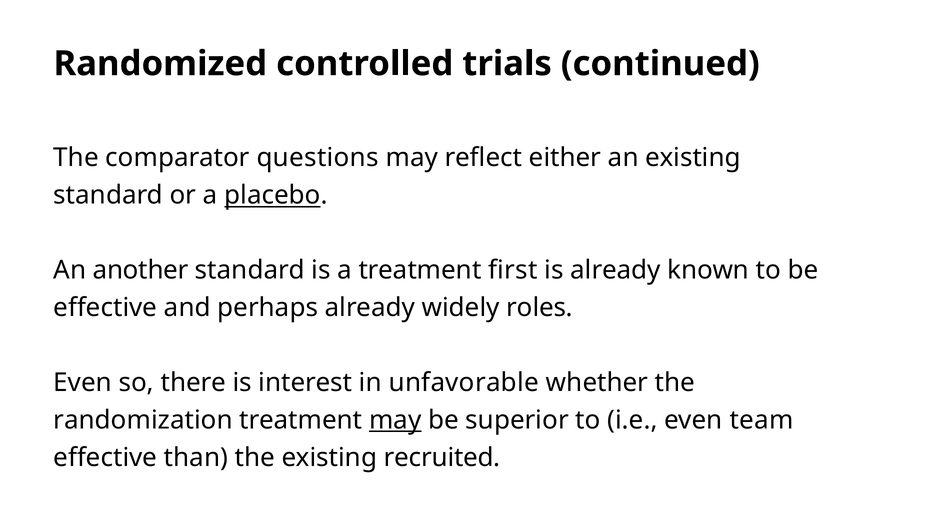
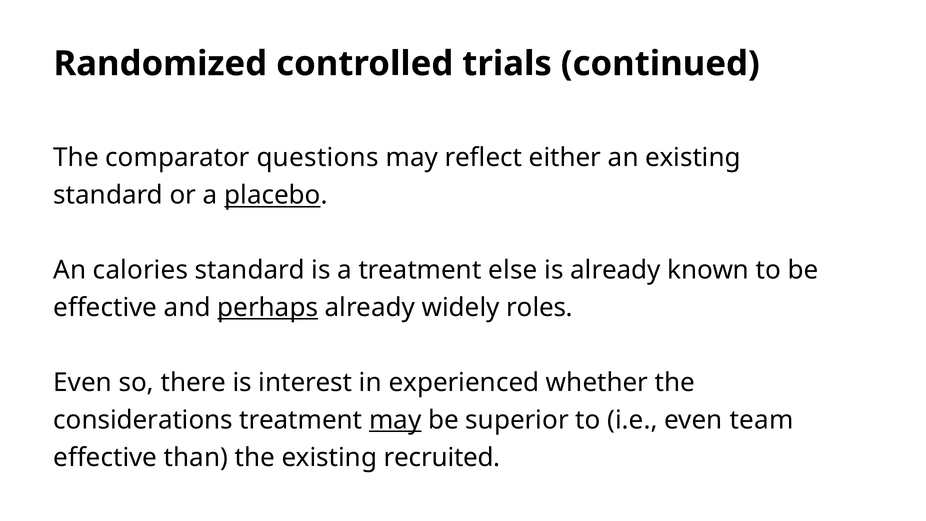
another: another -> calories
first: first -> else
perhaps underline: none -> present
unfavorable: unfavorable -> experienced
randomization: randomization -> considerations
